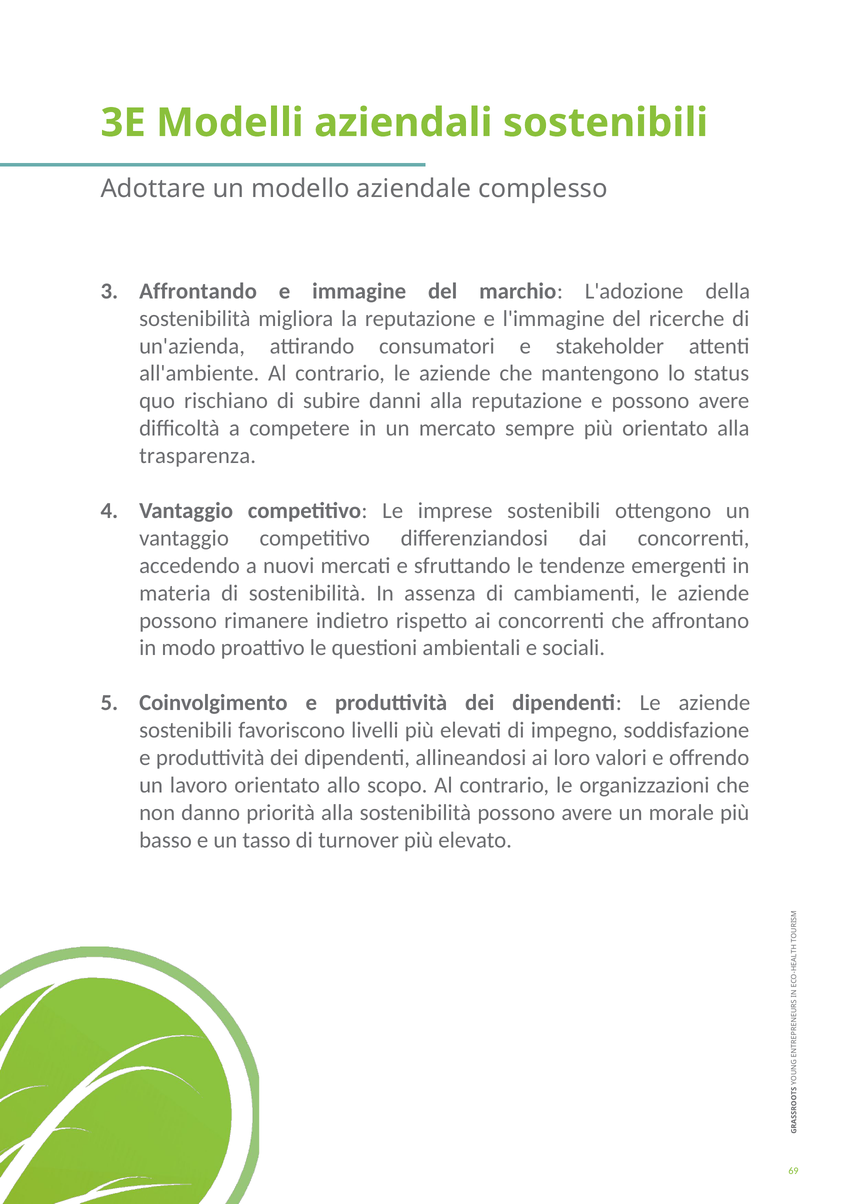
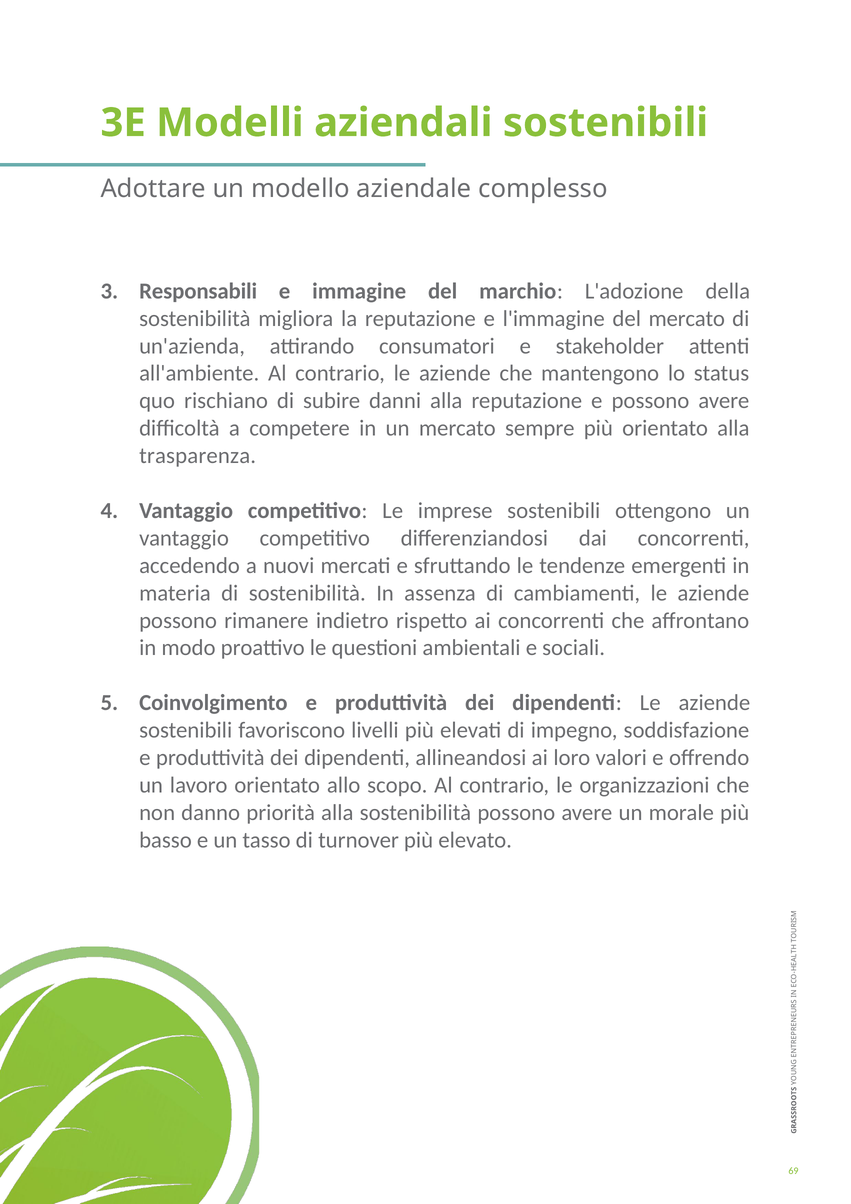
Affrontando: Affrontando -> Responsabili
del ricerche: ricerche -> mercato
